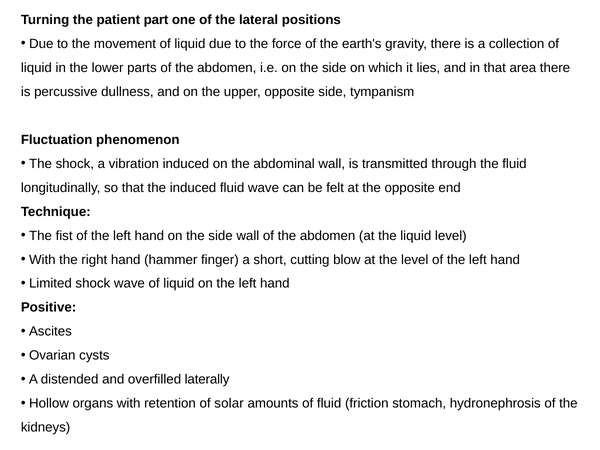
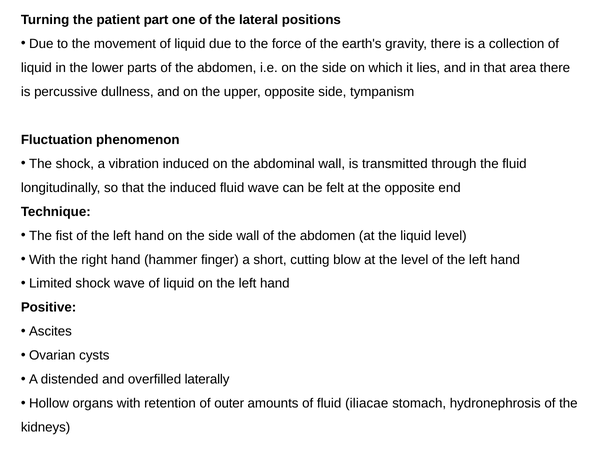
solar: solar -> outer
friction: friction -> iliacae
